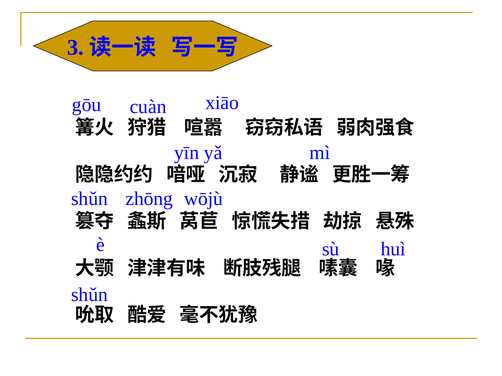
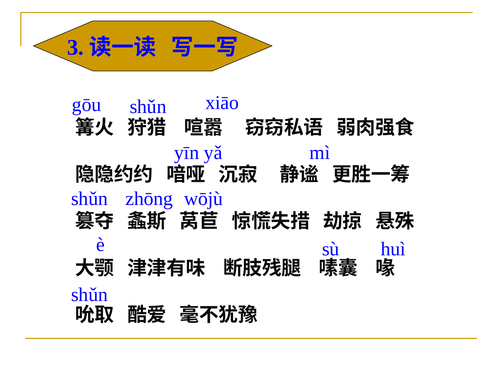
gōu cuàn: cuàn -> shǔn
